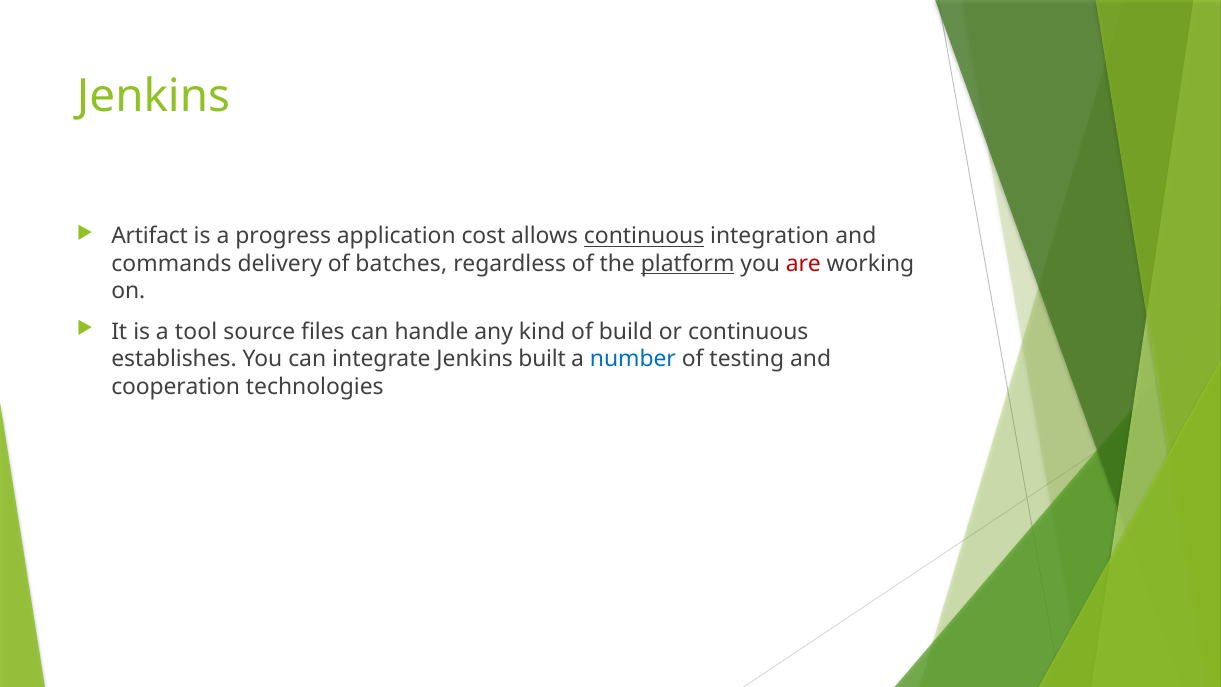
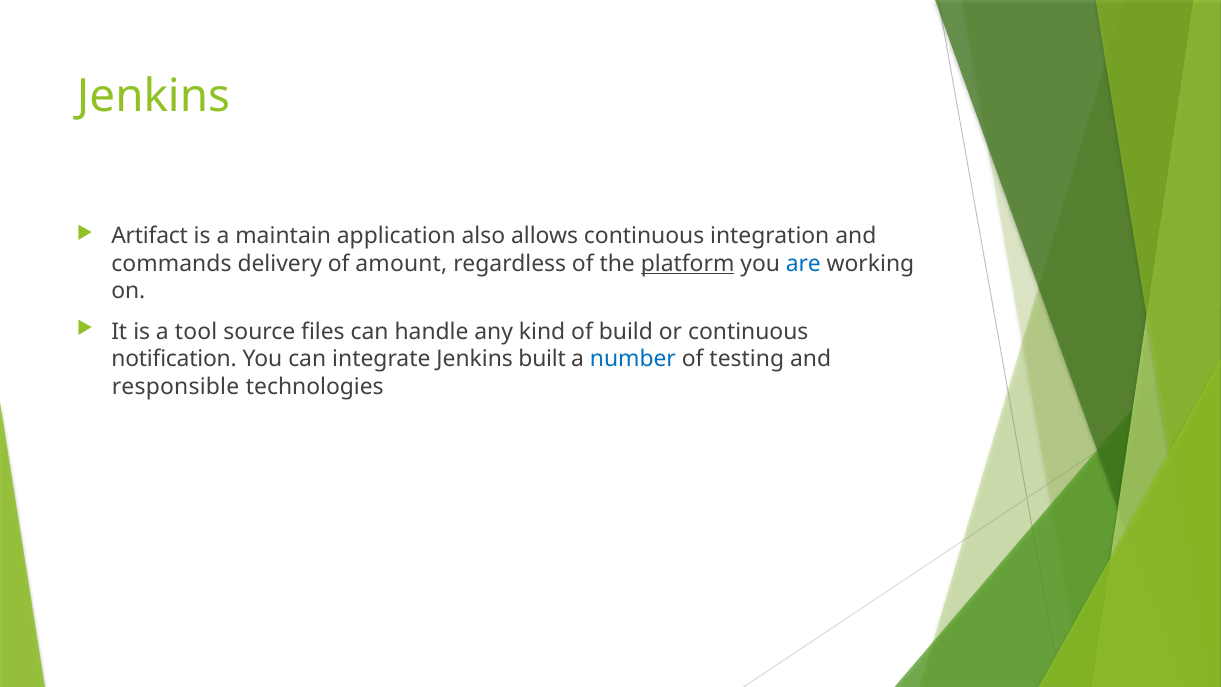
progress: progress -> maintain
cost: cost -> also
continuous at (644, 236) underline: present -> none
batches: batches -> amount
are colour: red -> blue
establishes: establishes -> notification
cooperation: cooperation -> responsible
